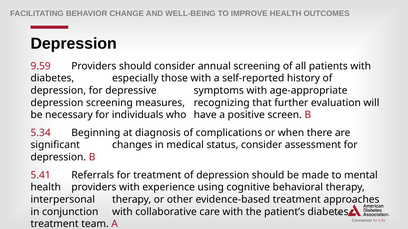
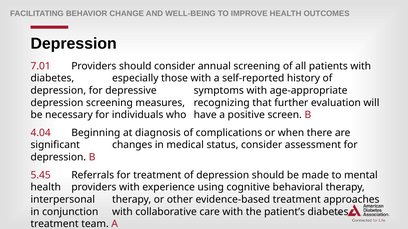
9.59: 9.59 -> 7.01
5.34: 5.34 -> 4.04
5.41: 5.41 -> 5.45
